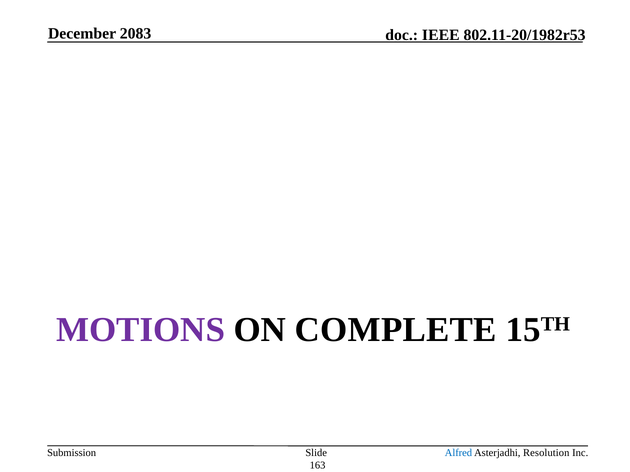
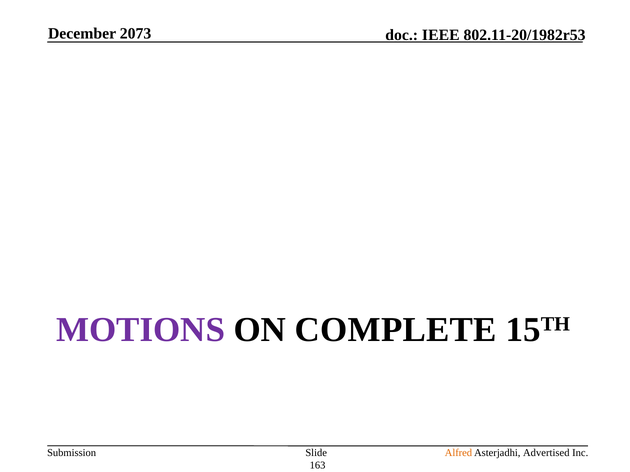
2083: 2083 -> 2073
Alfred colour: blue -> orange
Resolution: Resolution -> Advertised
